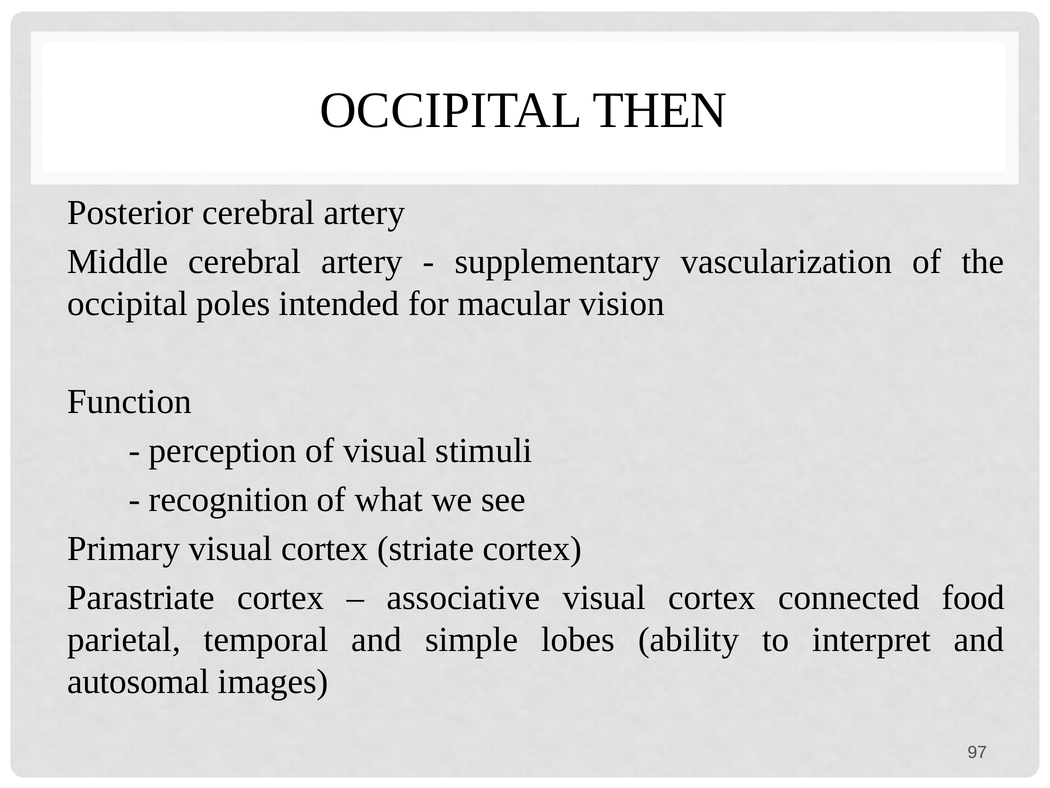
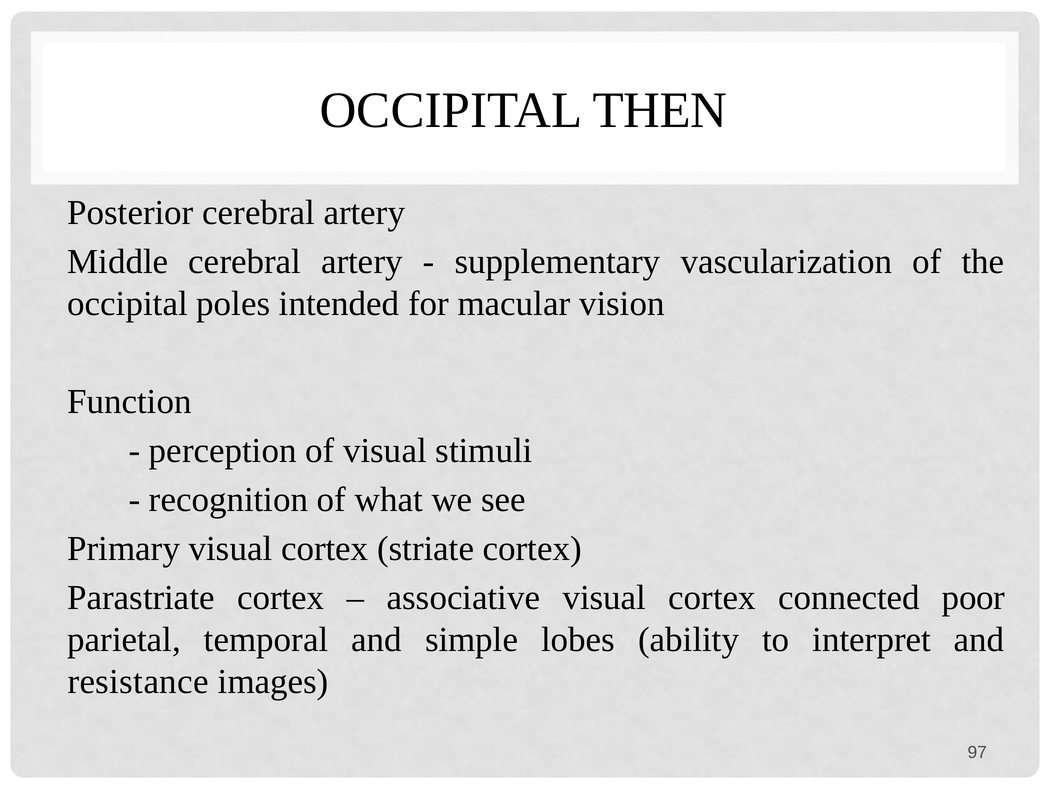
food: food -> poor
autosomal: autosomal -> resistance
